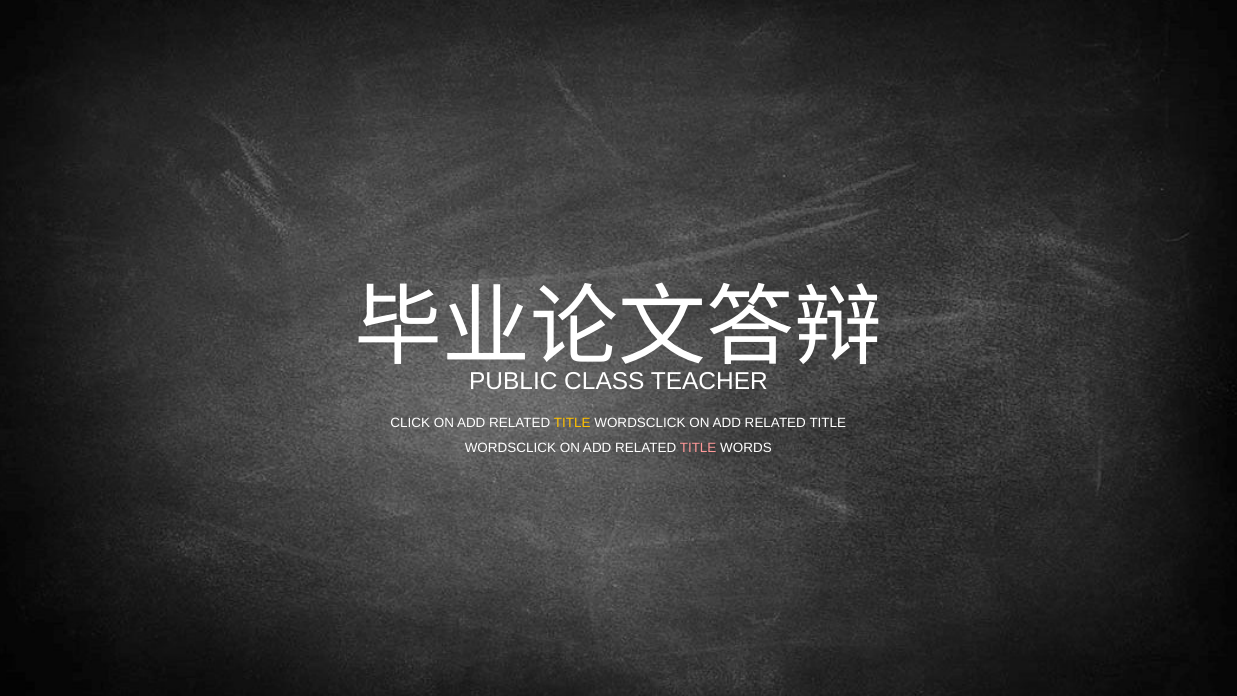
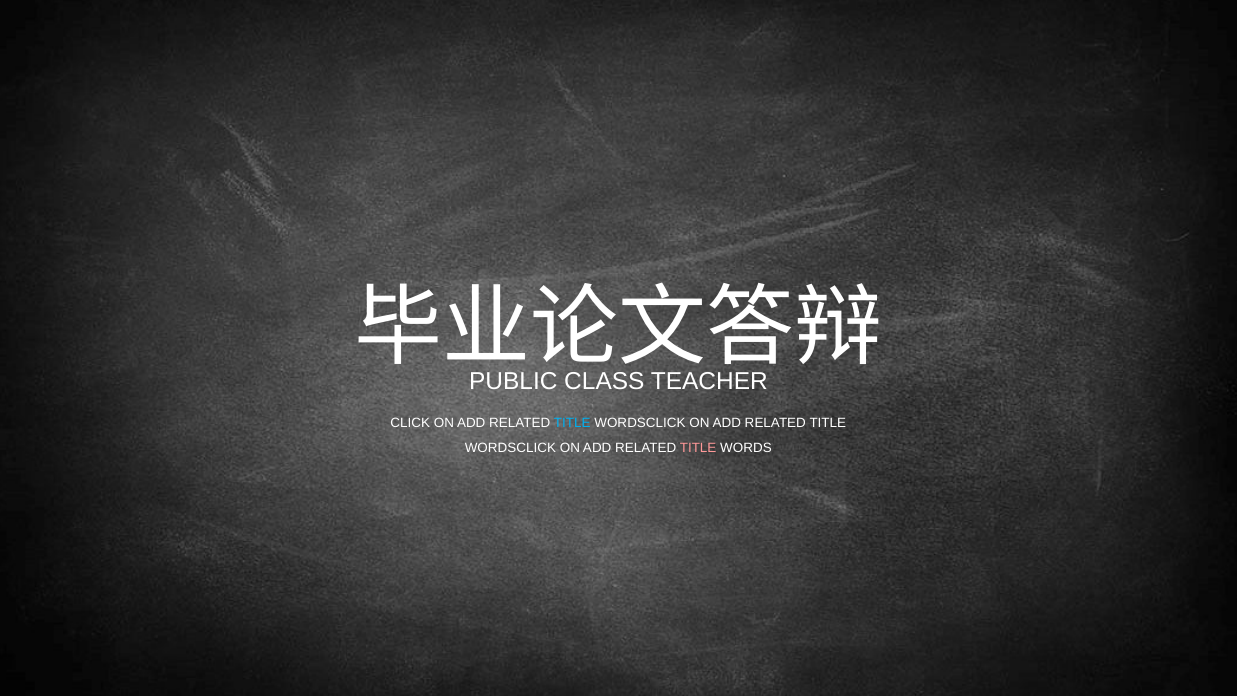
TITLE at (572, 423) colour: yellow -> light blue
